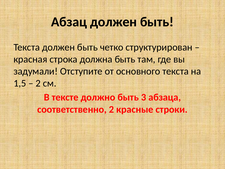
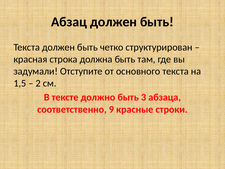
соответственно 2: 2 -> 9
